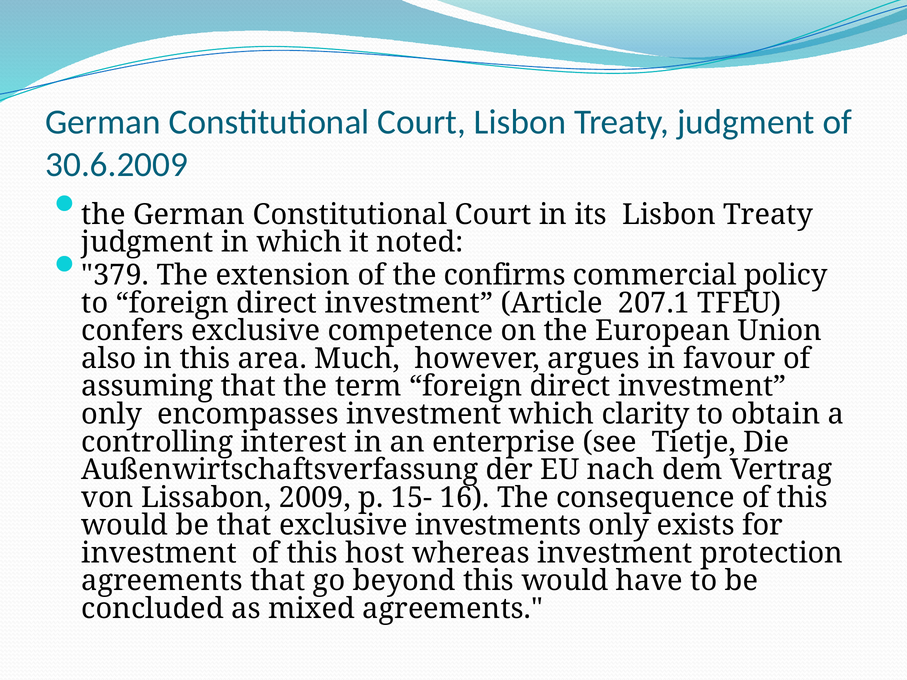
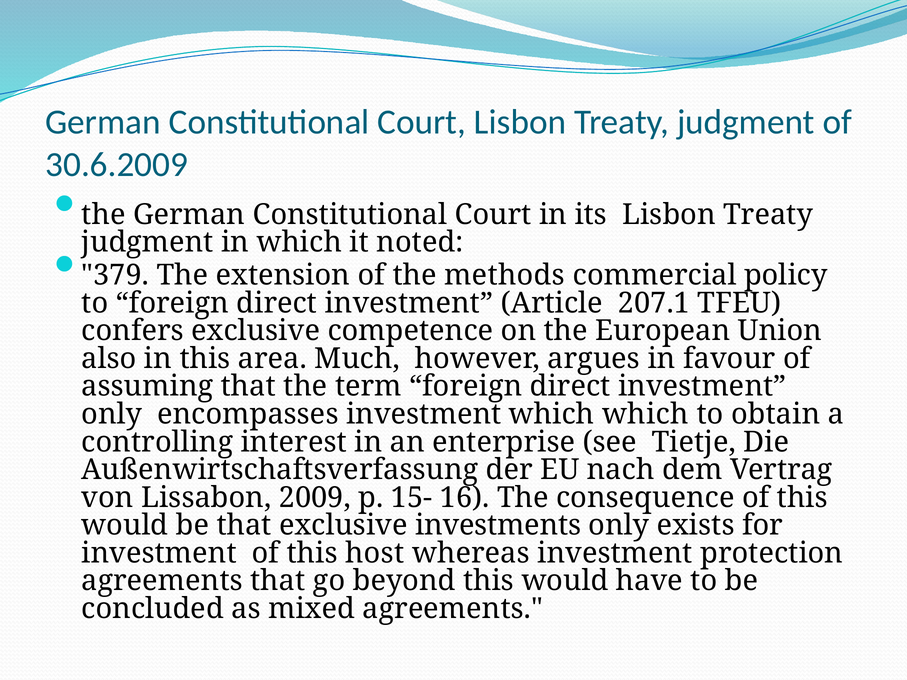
confirms: confirms -> methods
which clarity: clarity -> which
